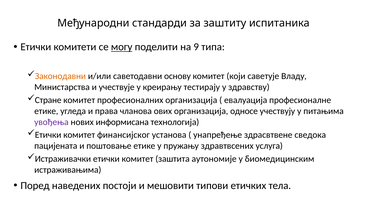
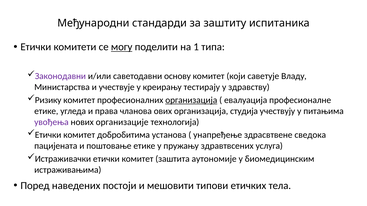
9: 9 -> 1
Законодавни colour: orange -> purple
Стране: Стране -> Ризику
организација at (191, 100) underline: none -> present
односе: односе -> студија
информисана: информисана -> организације
финансијског: финансијског -> добробитима
